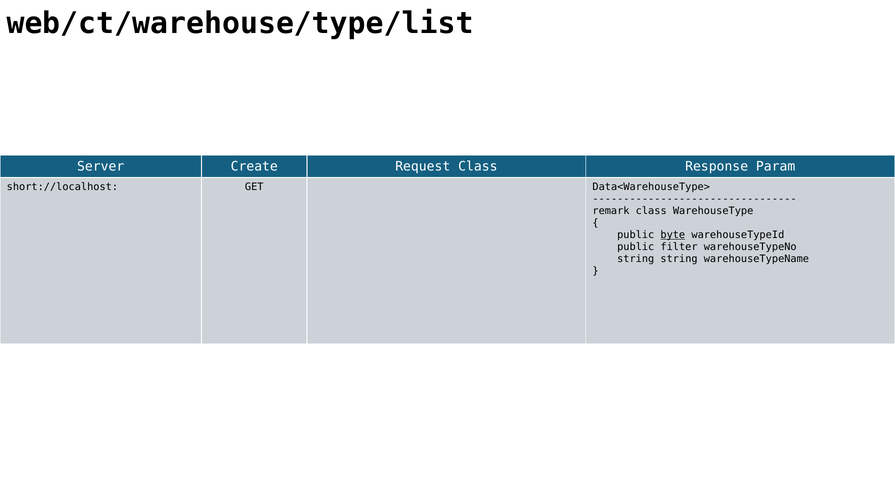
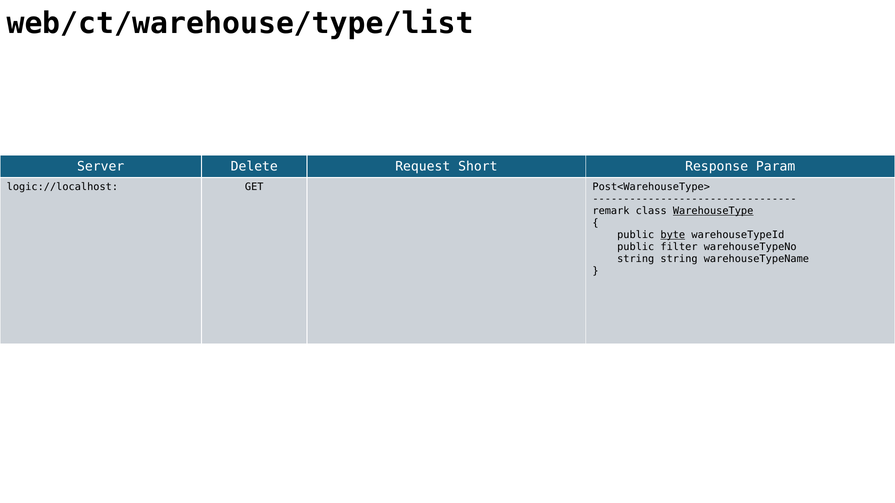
Create: Create -> Delete
Request Class: Class -> Short
short://localhost: short://localhost -> logic://localhost
Data<WarehouseType>: Data<WarehouseType> -> Post<WarehouseType>
WarehouseType underline: none -> present
